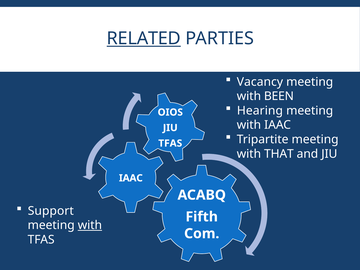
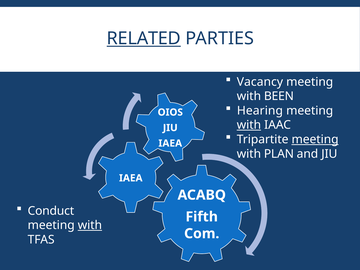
with at (249, 125) underline: none -> present
meeting at (315, 139) underline: none -> present
TFAS at (170, 143): TFAS -> IAEA
THAT: THAT -> PLAN
IAAC at (131, 178): IAAC -> IAEA
Support: Support -> Conduct
